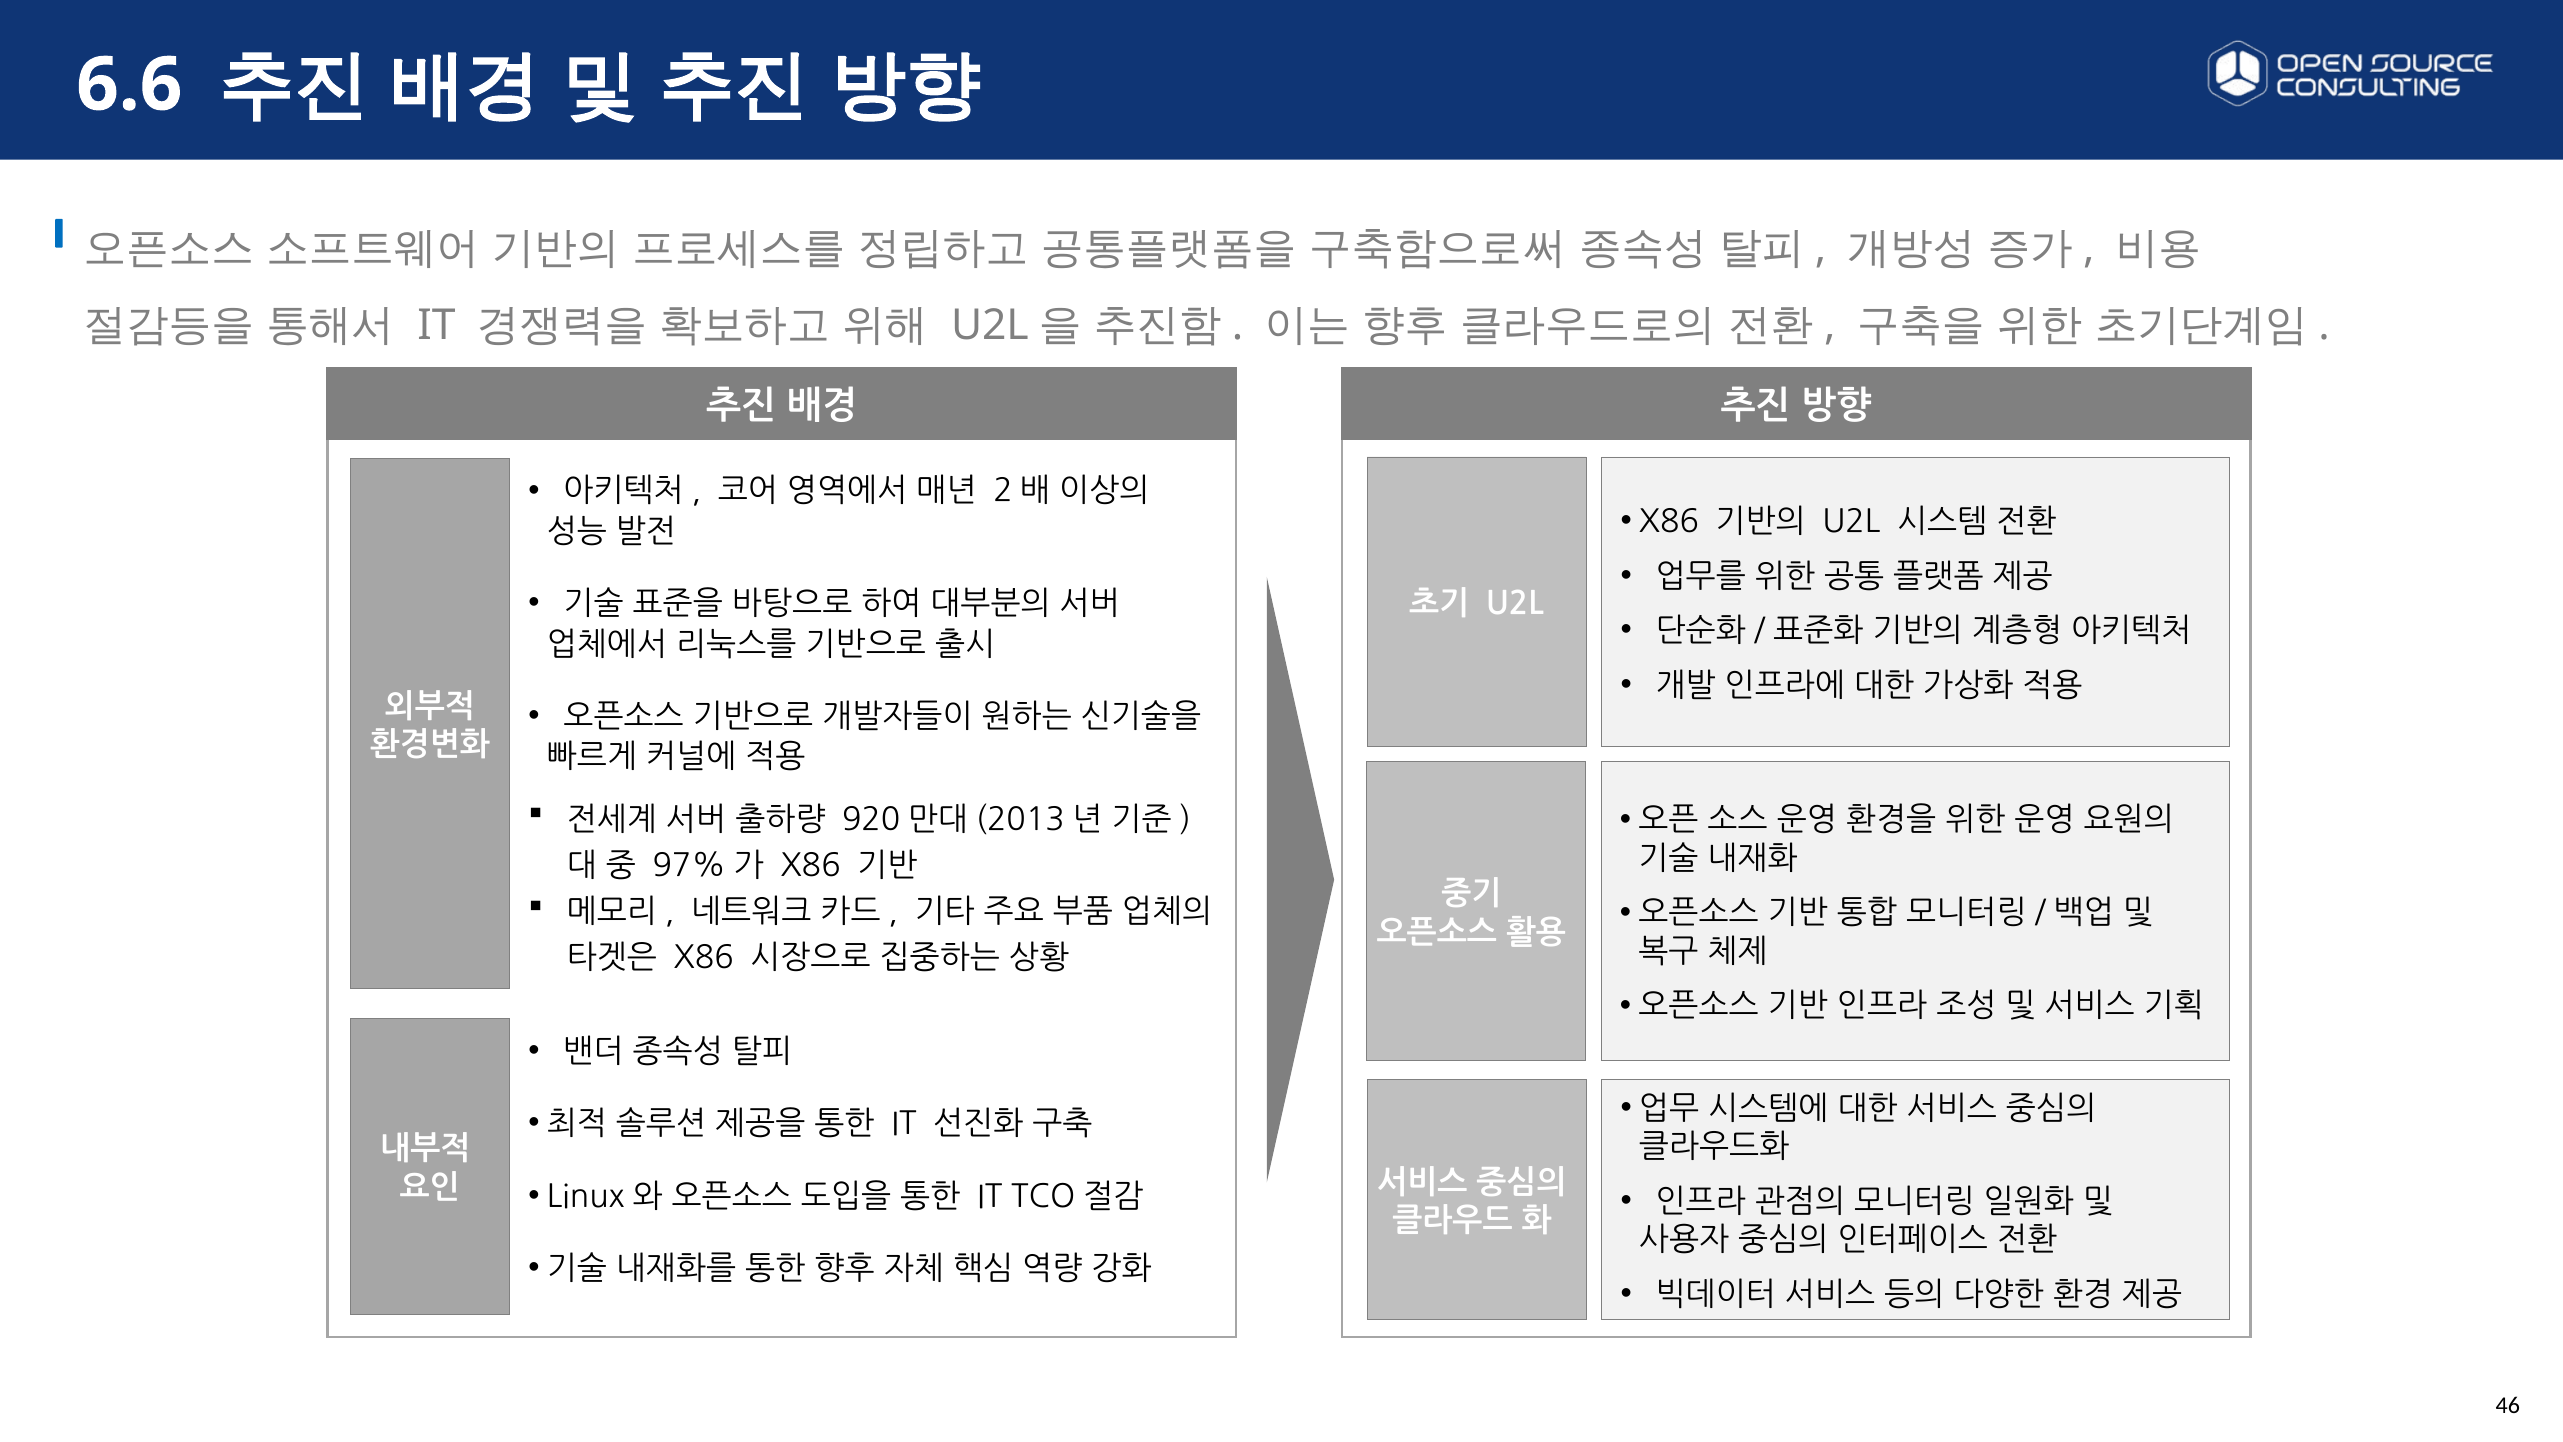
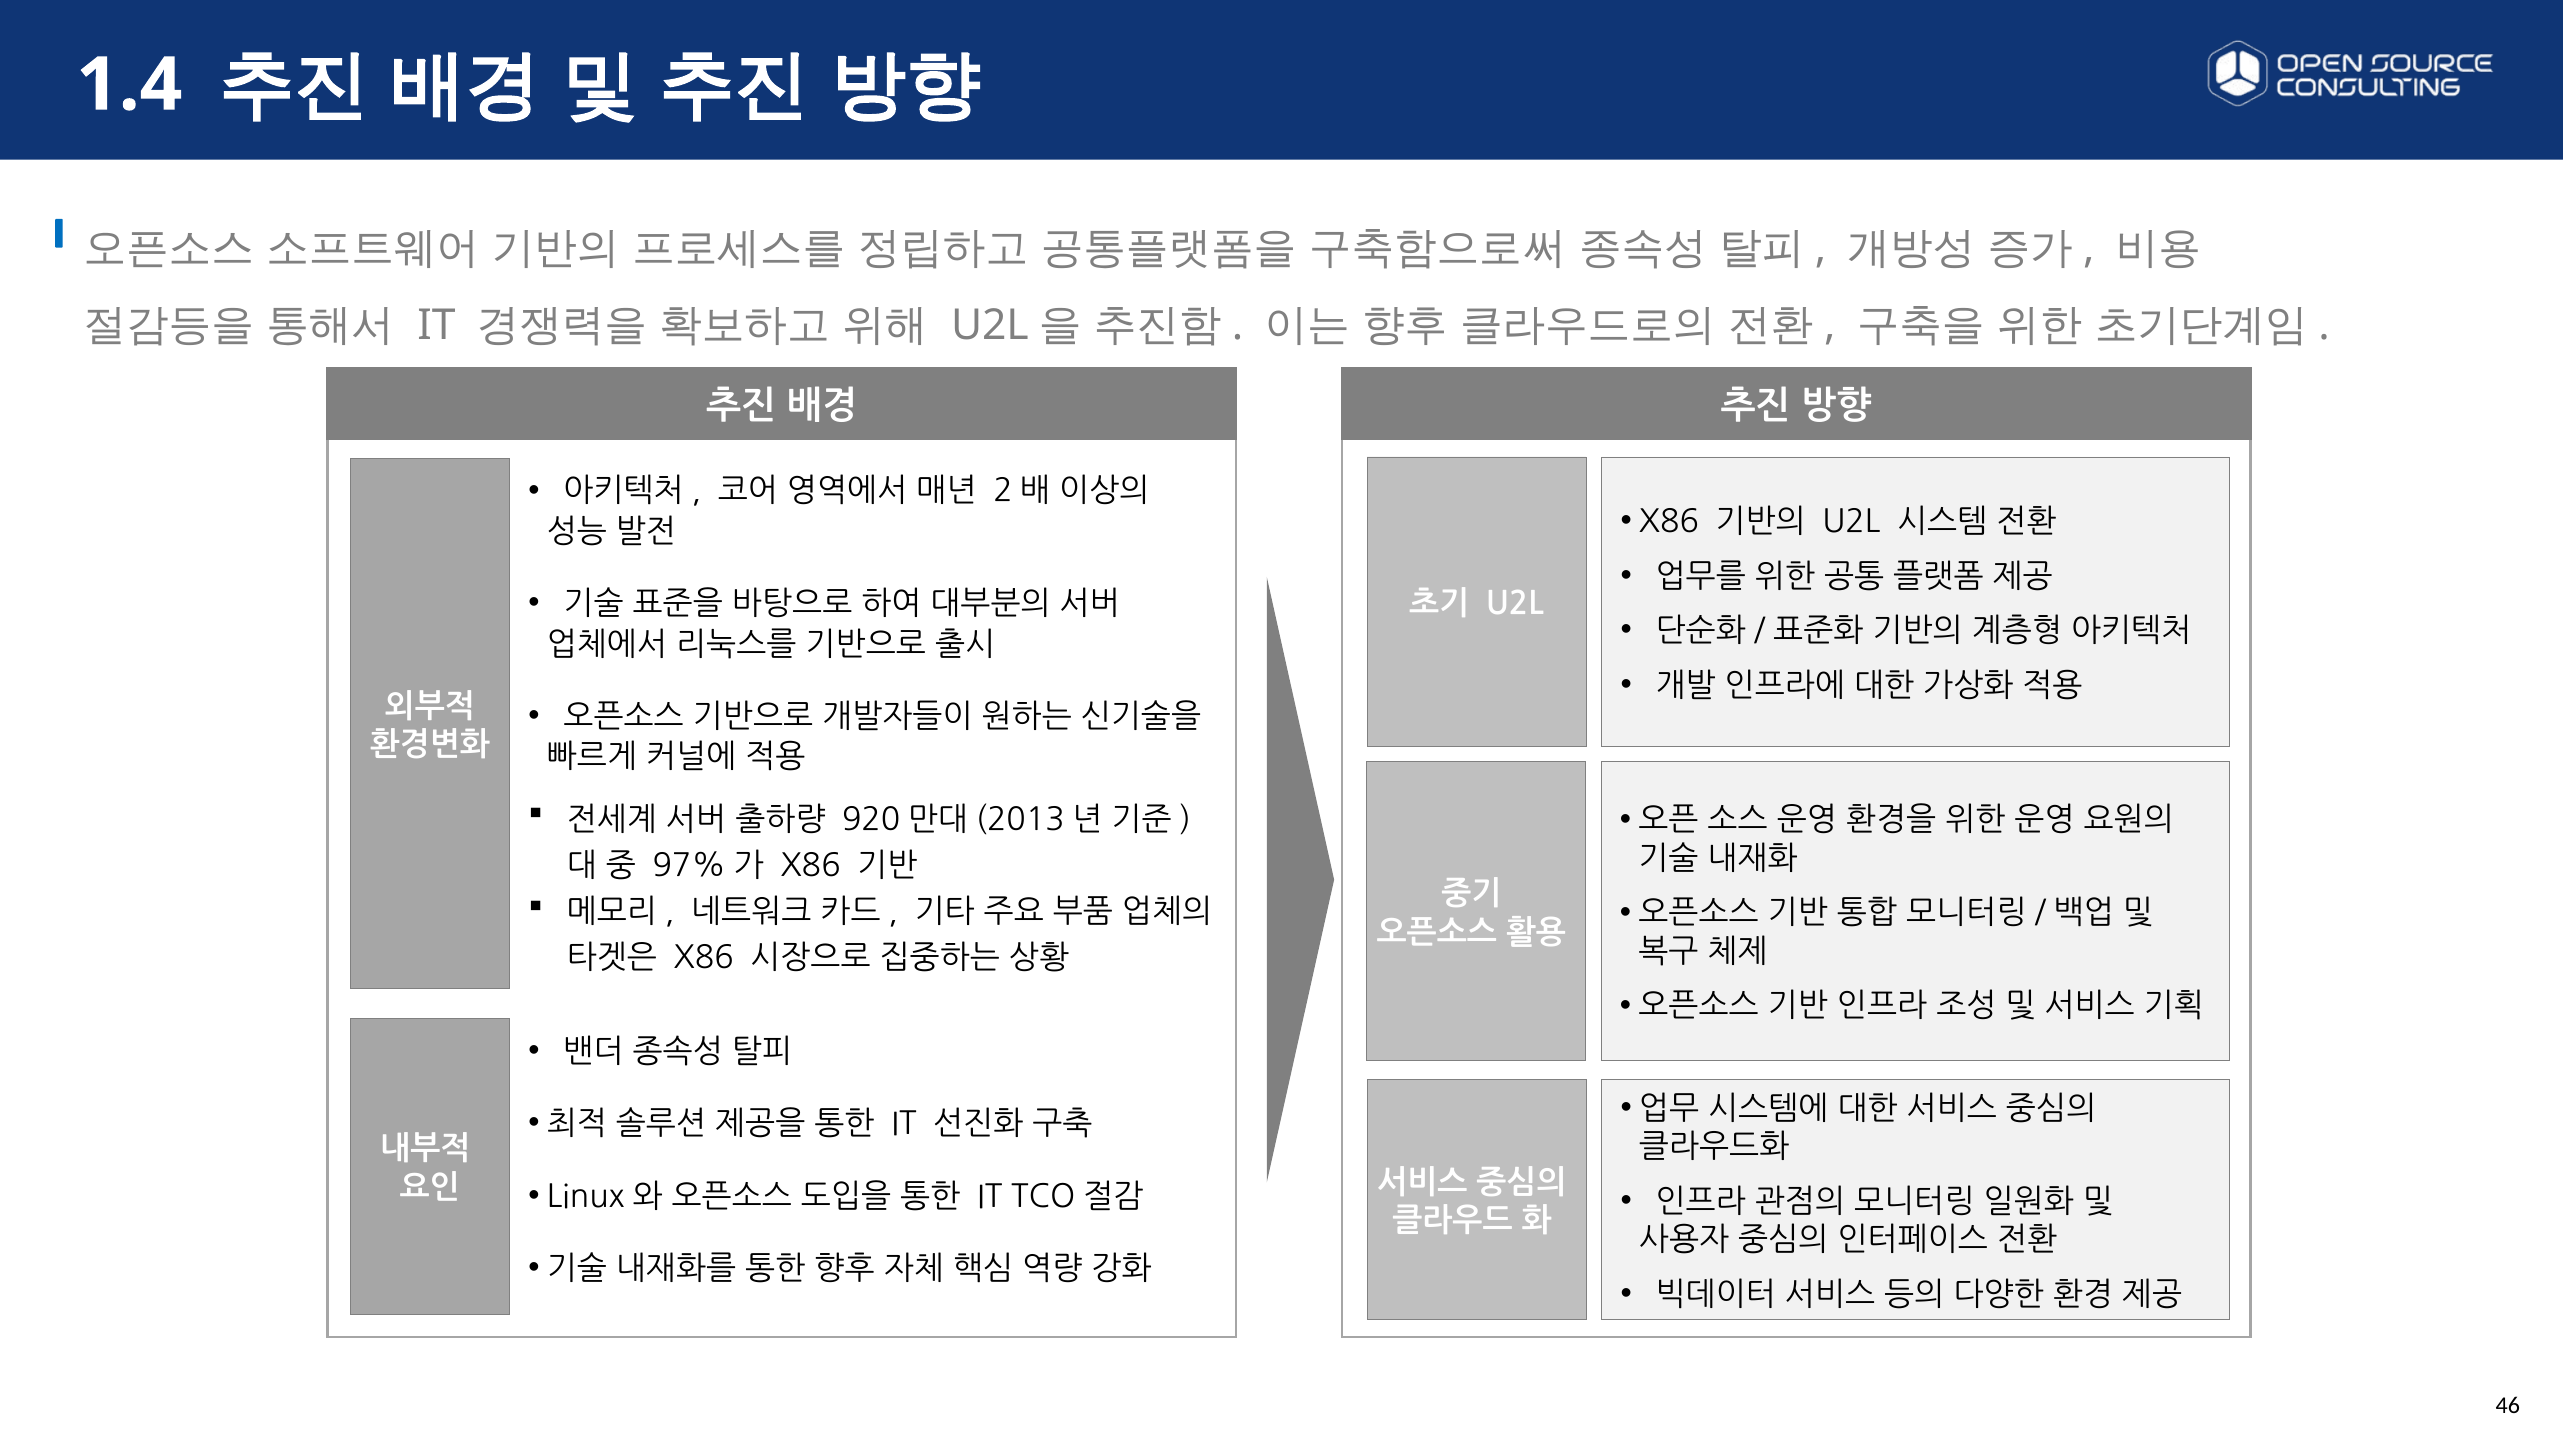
6.6: 6.6 -> 1.4
